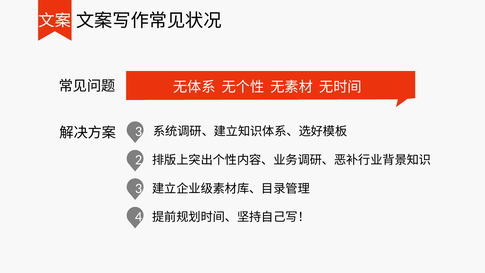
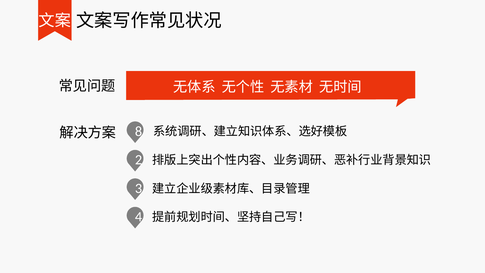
3 at (139, 131): 3 -> 8
